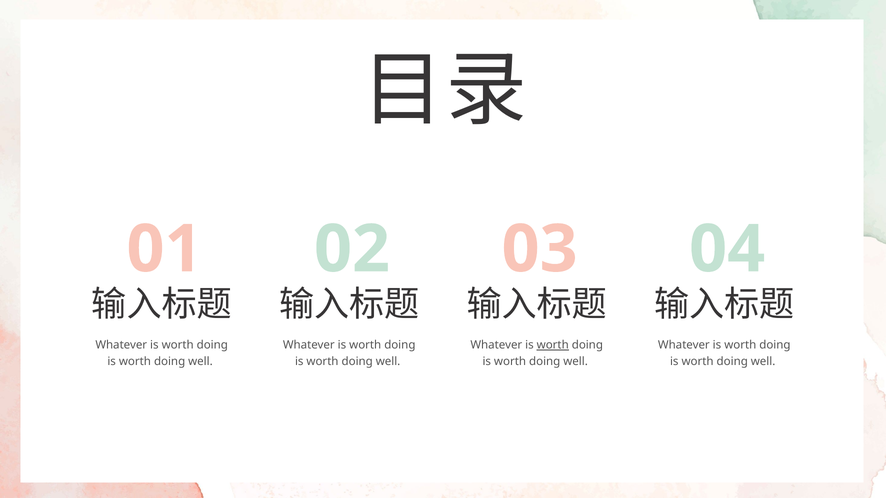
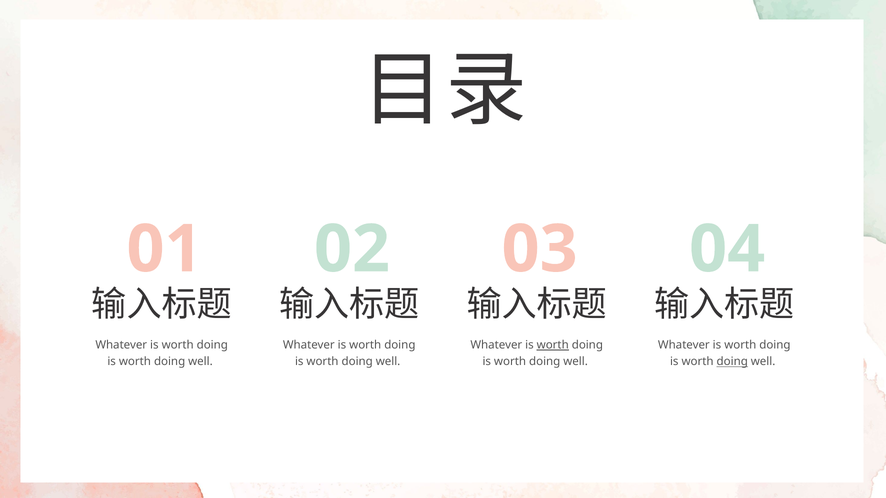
doing at (732, 362) underline: none -> present
